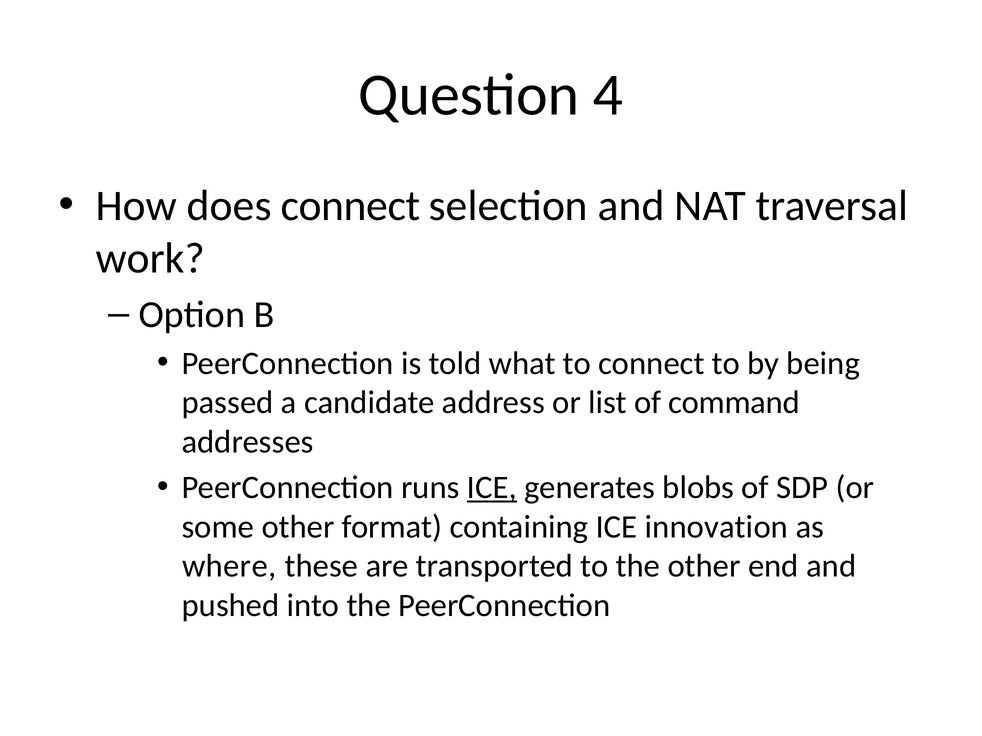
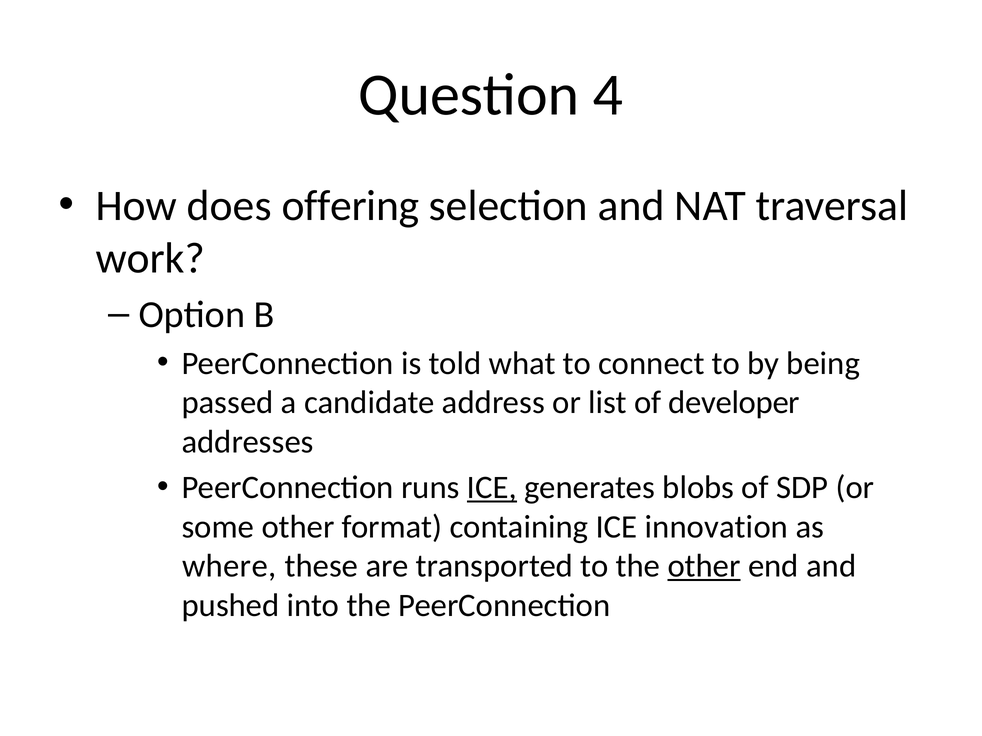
does connect: connect -> offering
command: command -> developer
other at (704, 566) underline: none -> present
